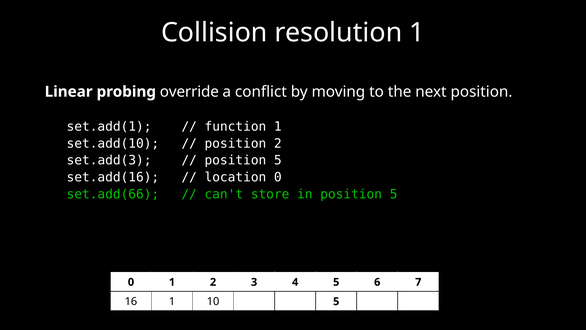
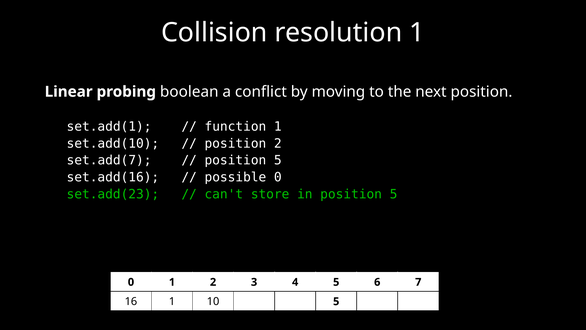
override: override -> boolean
set.add(3: set.add(3 -> set.add(7
location: location -> possible
set.add(66: set.add(66 -> set.add(23
